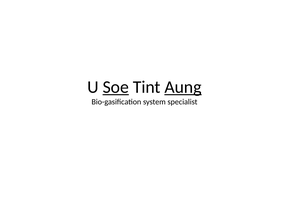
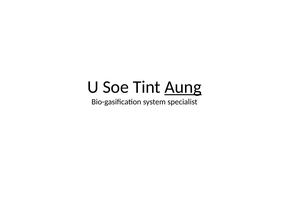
Soe underline: present -> none
